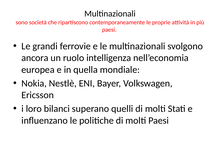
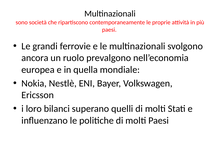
intelligenza: intelligenza -> prevalgono
